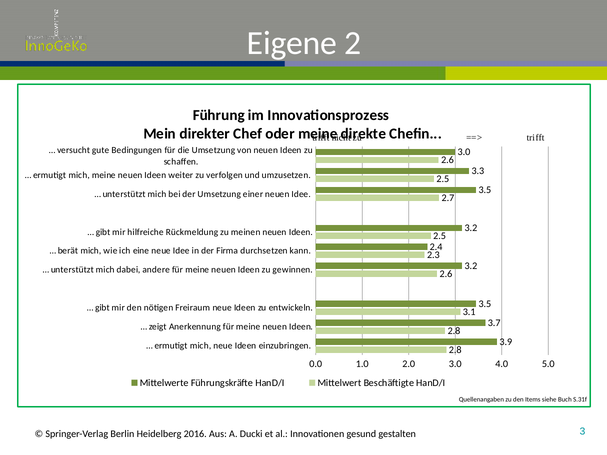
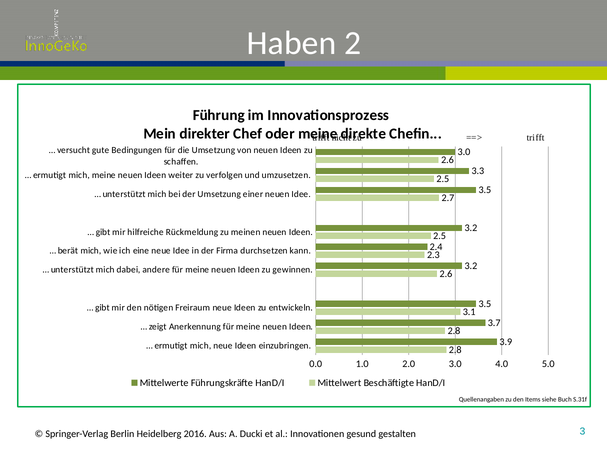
Eigene: Eigene -> Haben
